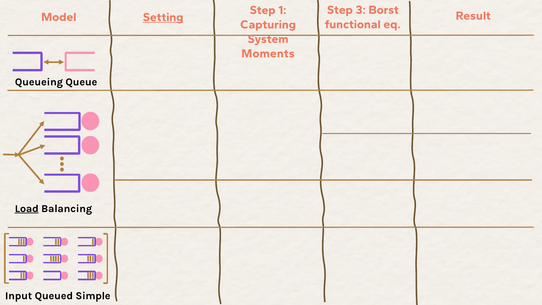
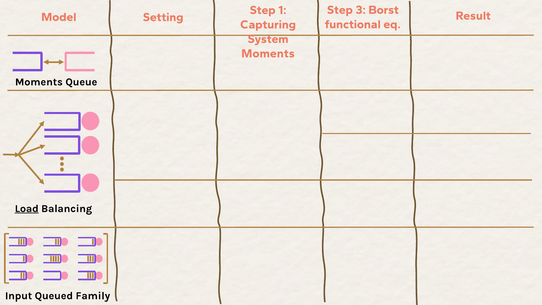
Setting underline: present -> none
Queueing at (39, 82): Queueing -> Moments
Simple: Simple -> Family
